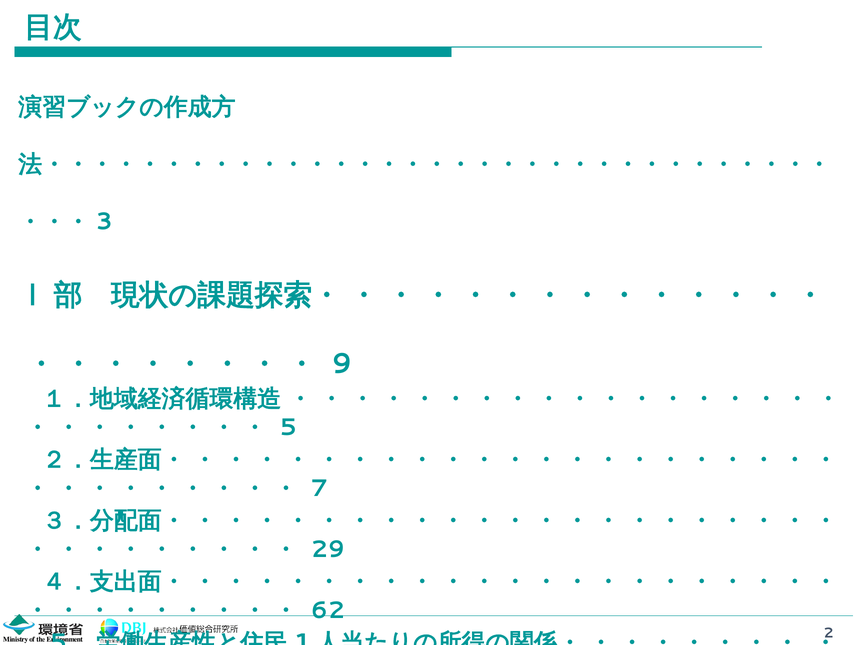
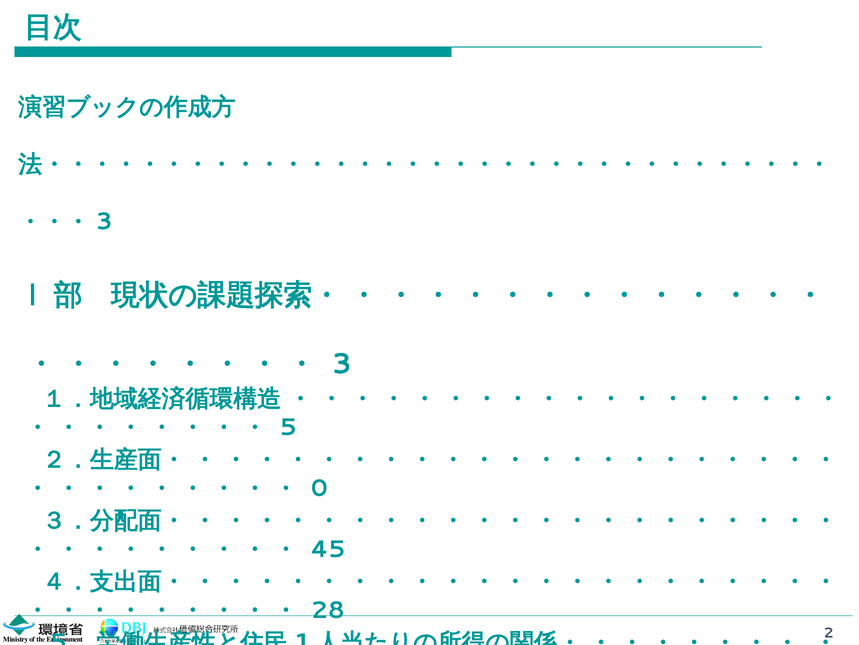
9: 9 -> 3
7: 7 -> 0
29 at (328, 549): 29 -> 45
62: 62 -> 28
